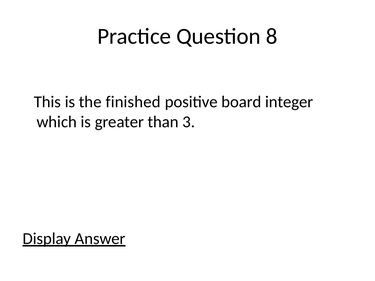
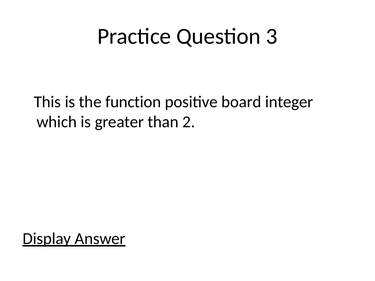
8: 8 -> 3
finished: finished -> function
3: 3 -> 2
